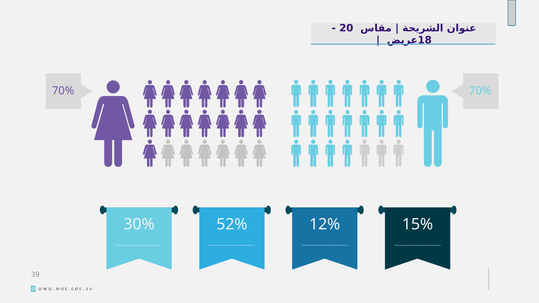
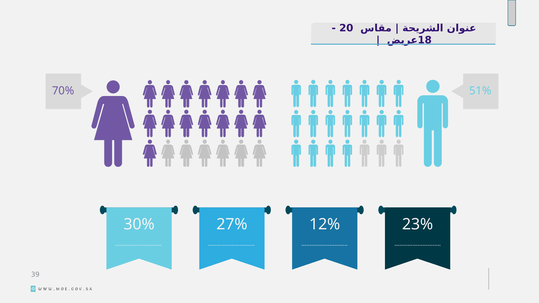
70% 70%: 70% -> 51%
52%: 52% -> 27%
15%: 15% -> 23%
